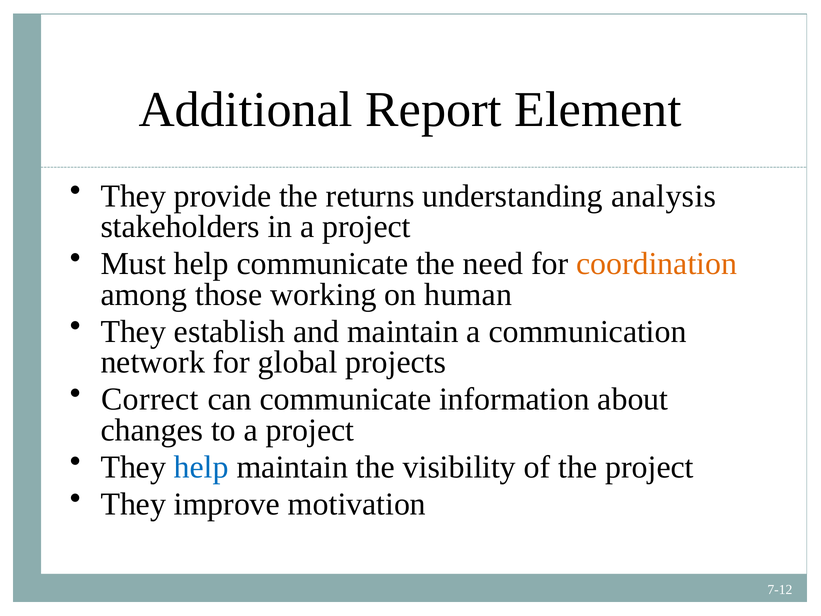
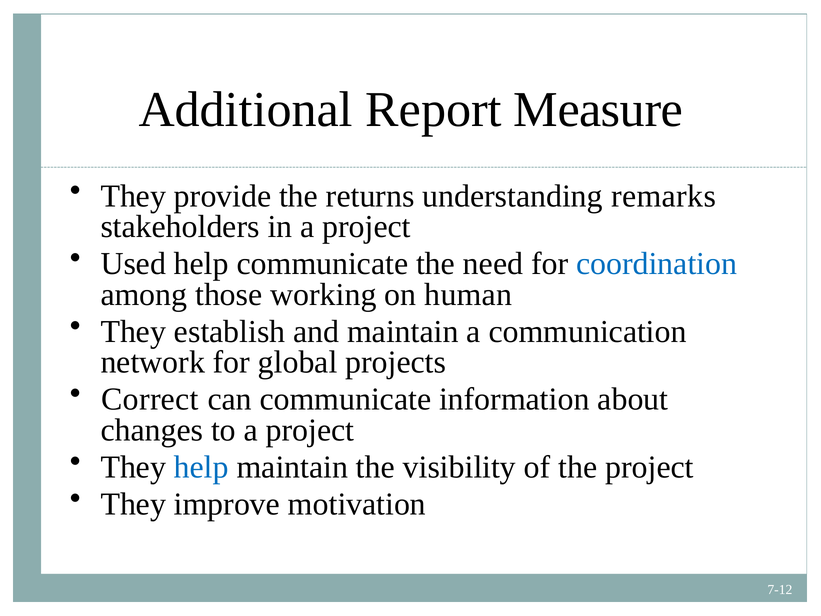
Element: Element -> Measure
analysis: analysis -> remarks
Must: Must -> Used
coordination colour: orange -> blue
